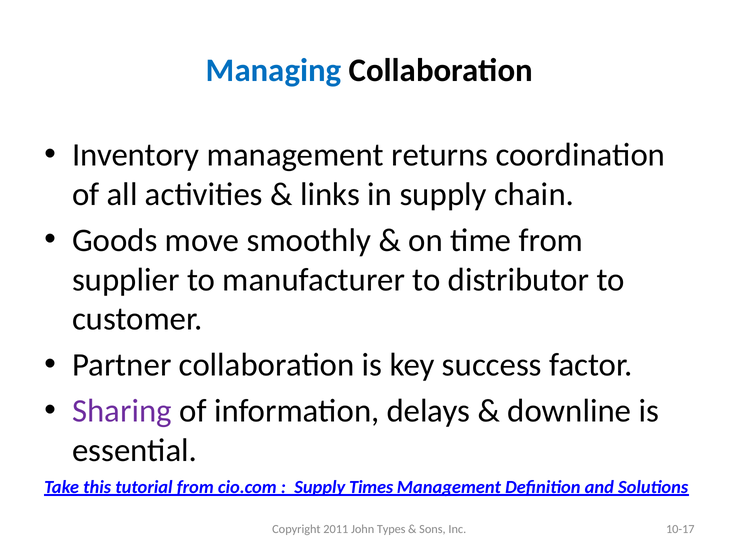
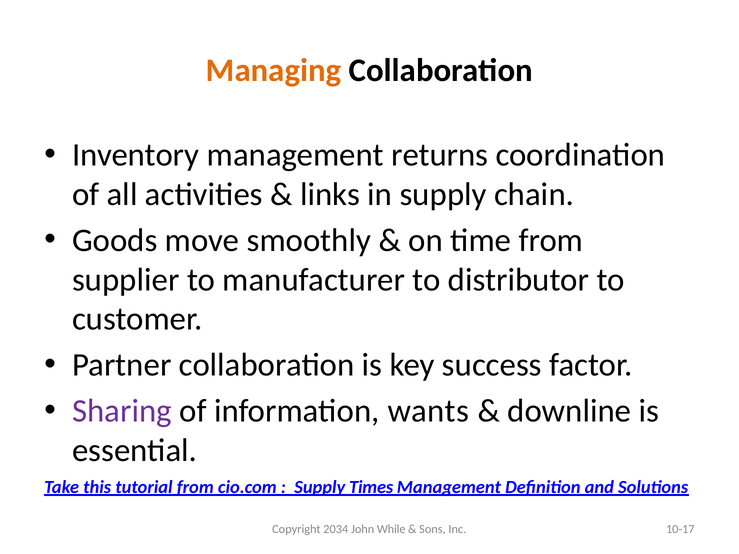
Managing colour: blue -> orange
delays: delays -> wants
2011: 2011 -> 2034
Types: Types -> While
